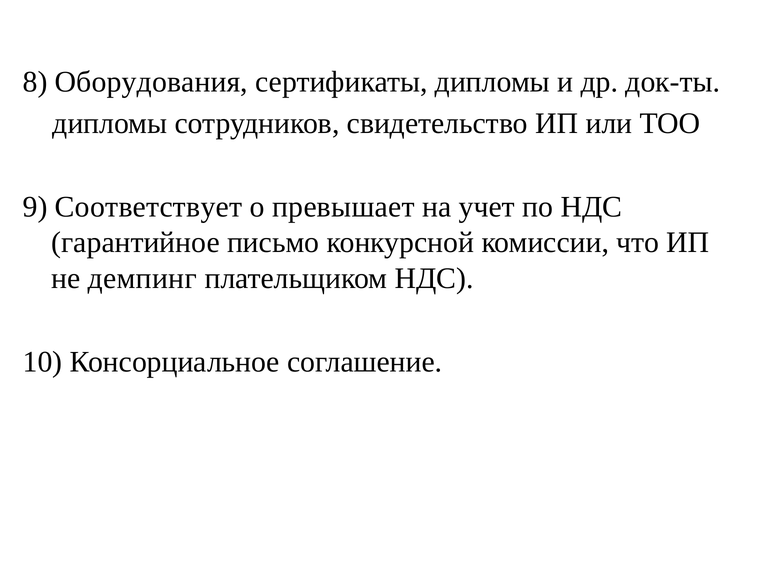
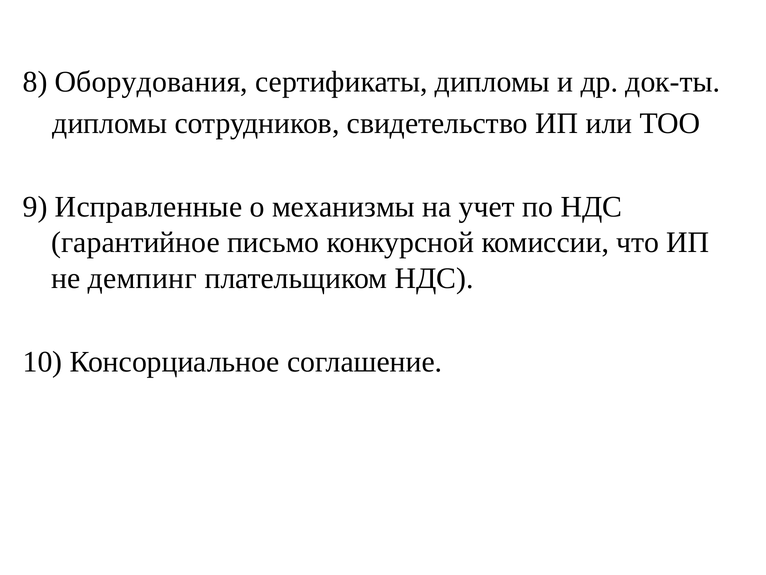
Соответствует: Соответствует -> Исправленные
превышает: превышает -> механизмы
